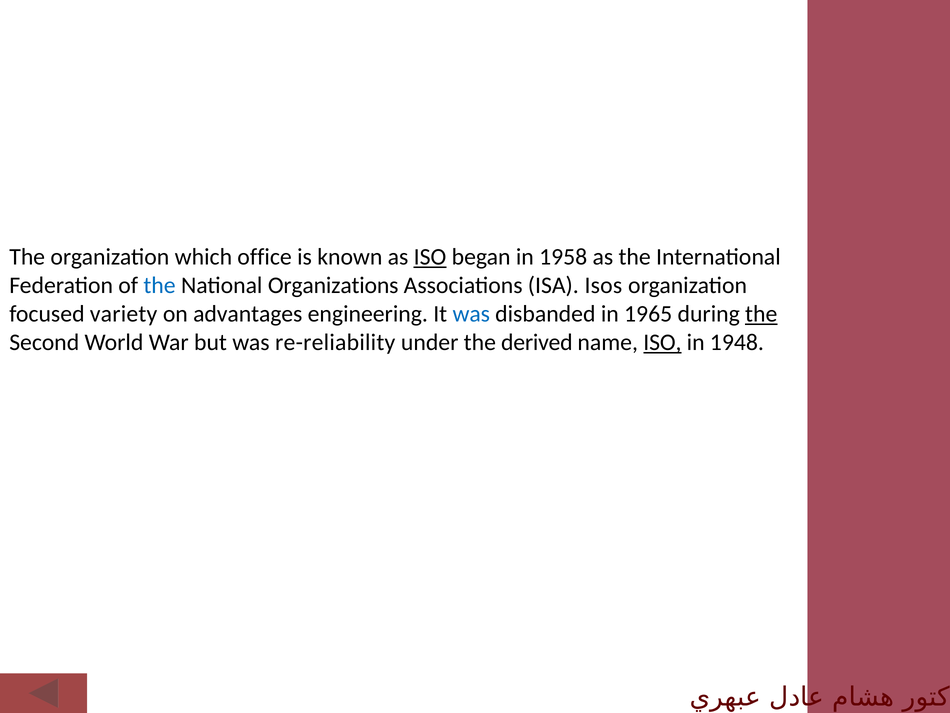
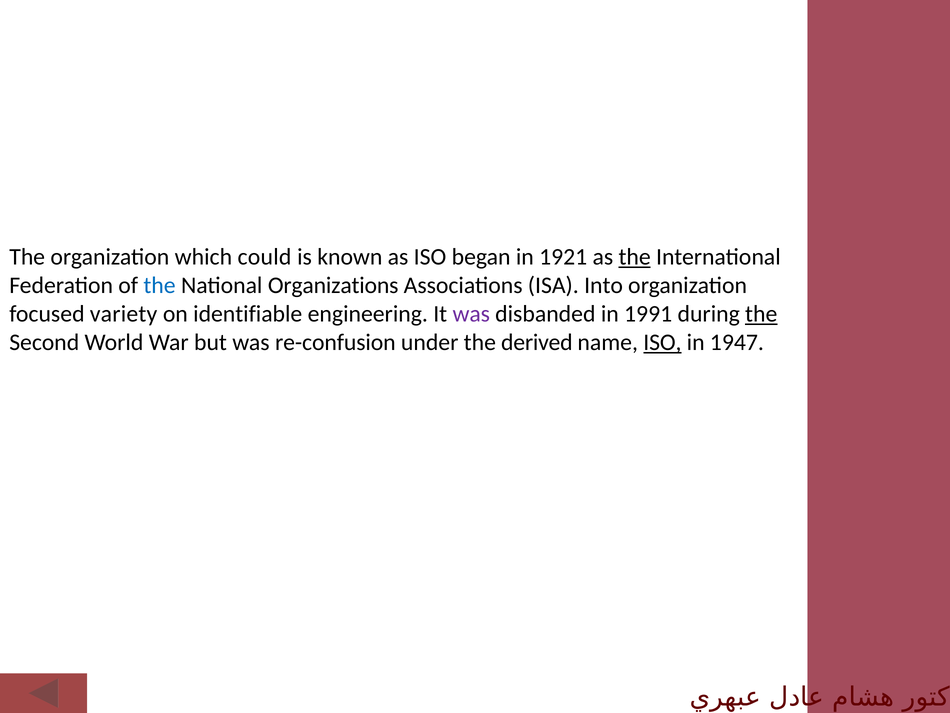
office: office -> could
ISO at (430, 257) underline: present -> none
1958: 1958 -> 1921
the at (635, 257) underline: none -> present
Isos: Isos -> Into
advantages: advantages -> identifiable
was at (471, 314) colour: blue -> purple
1965: 1965 -> 1991
re-reliability: re-reliability -> re-confusion
1948: 1948 -> 1947
